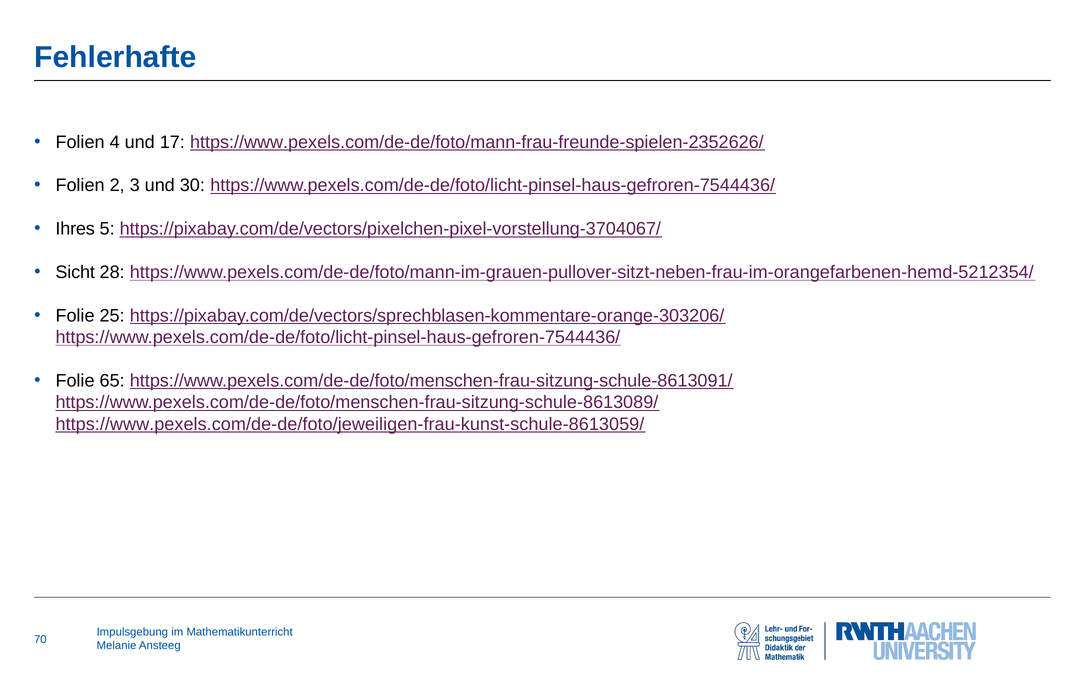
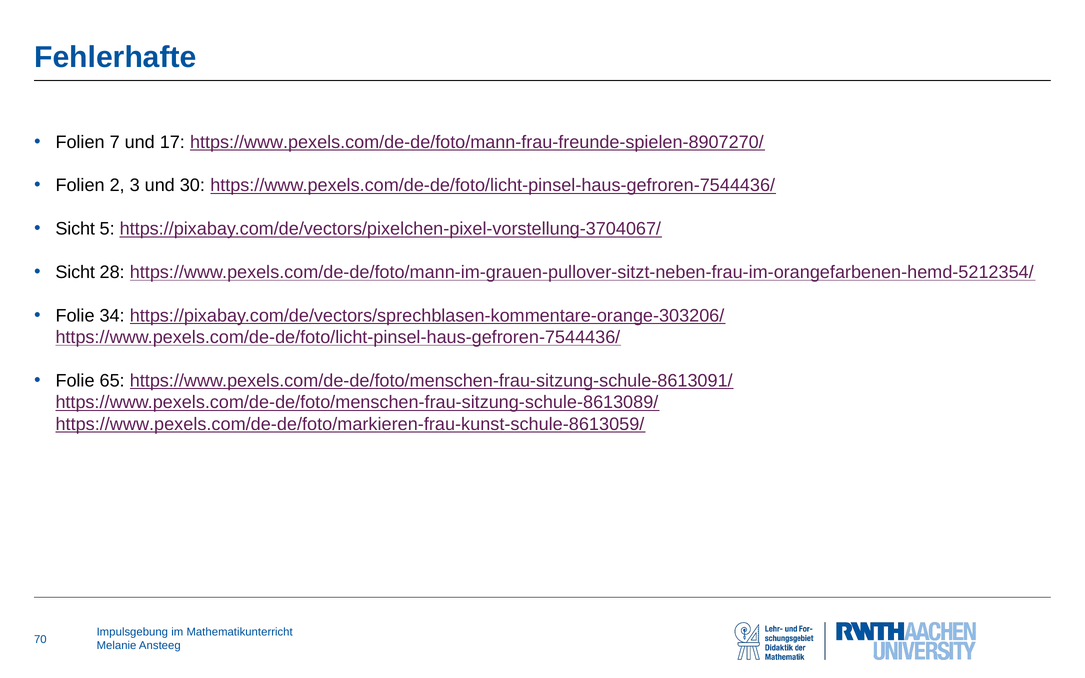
4: 4 -> 7
https://www.pexels.com/de-de/foto/mann-frau-freunde-spielen-2352626/: https://www.pexels.com/de-de/foto/mann-frau-freunde-spielen-2352626/ -> https://www.pexels.com/de-de/foto/mann-frau-freunde-spielen-8907270/
Ihres at (75, 229): Ihres -> Sicht
25: 25 -> 34
https://www.pexels.com/de-de/foto/jeweiligen-frau-kunst-schule-8613059/: https://www.pexels.com/de-de/foto/jeweiligen-frau-kunst-schule-8613059/ -> https://www.pexels.com/de-de/foto/markieren-frau-kunst-schule-8613059/
